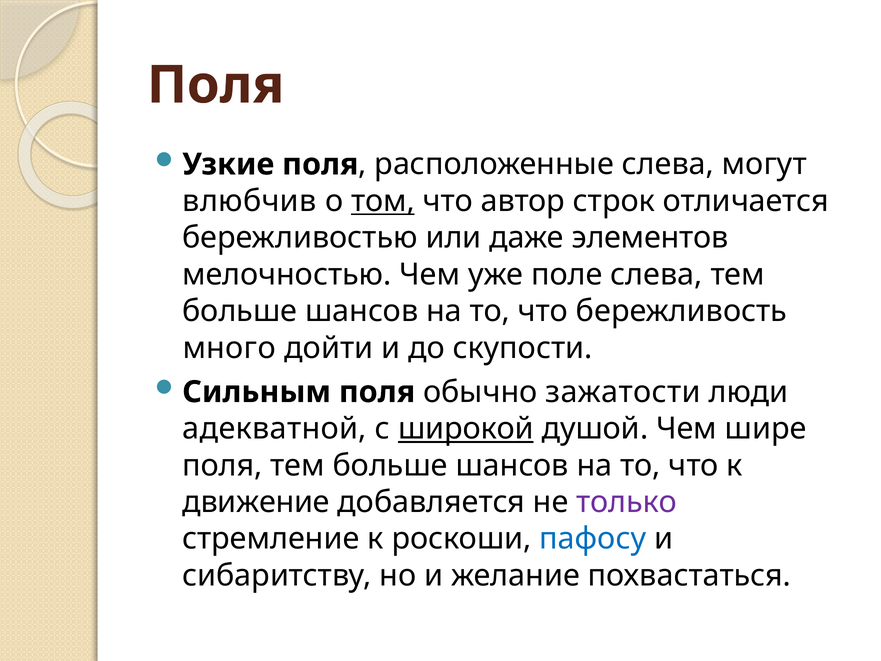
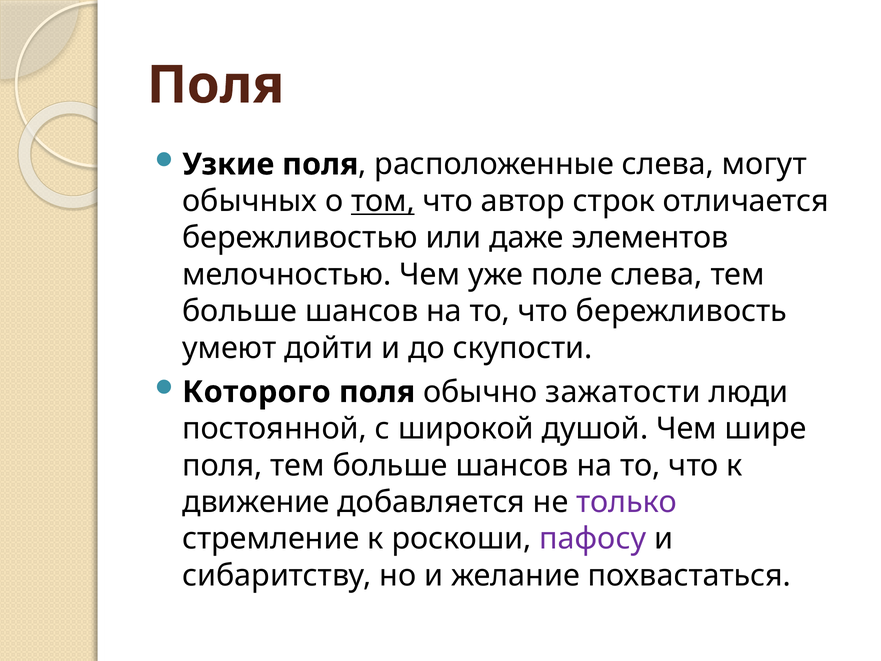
влюбчив: влюбчив -> обычных
много: много -> умеют
Сильным: Сильным -> Которого
адекватной: адекватной -> постоянной
широкой underline: present -> none
пафосу colour: blue -> purple
